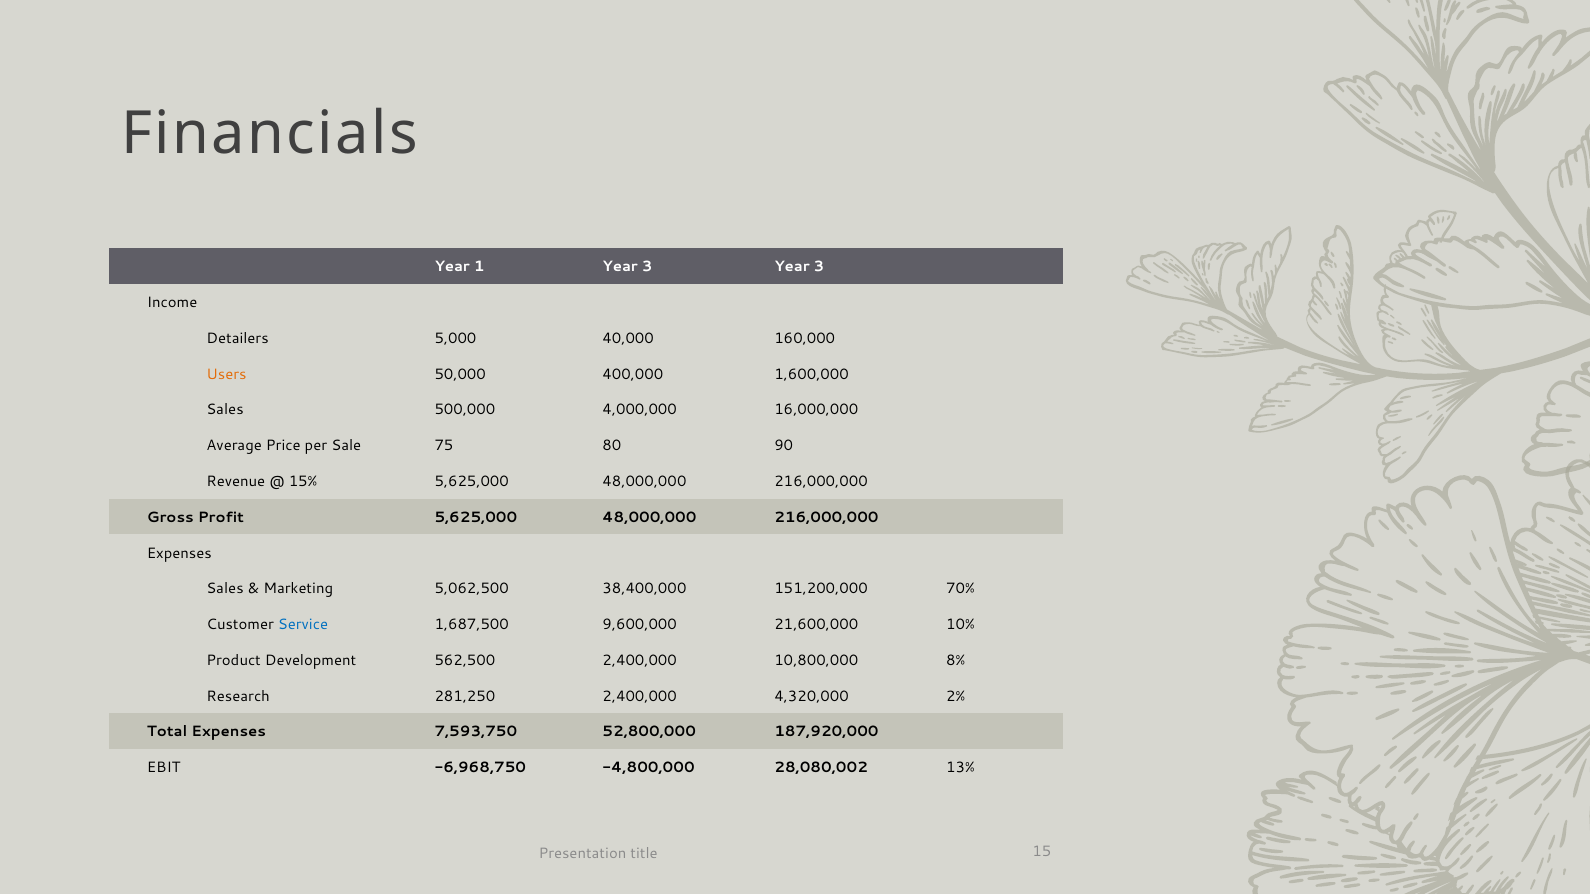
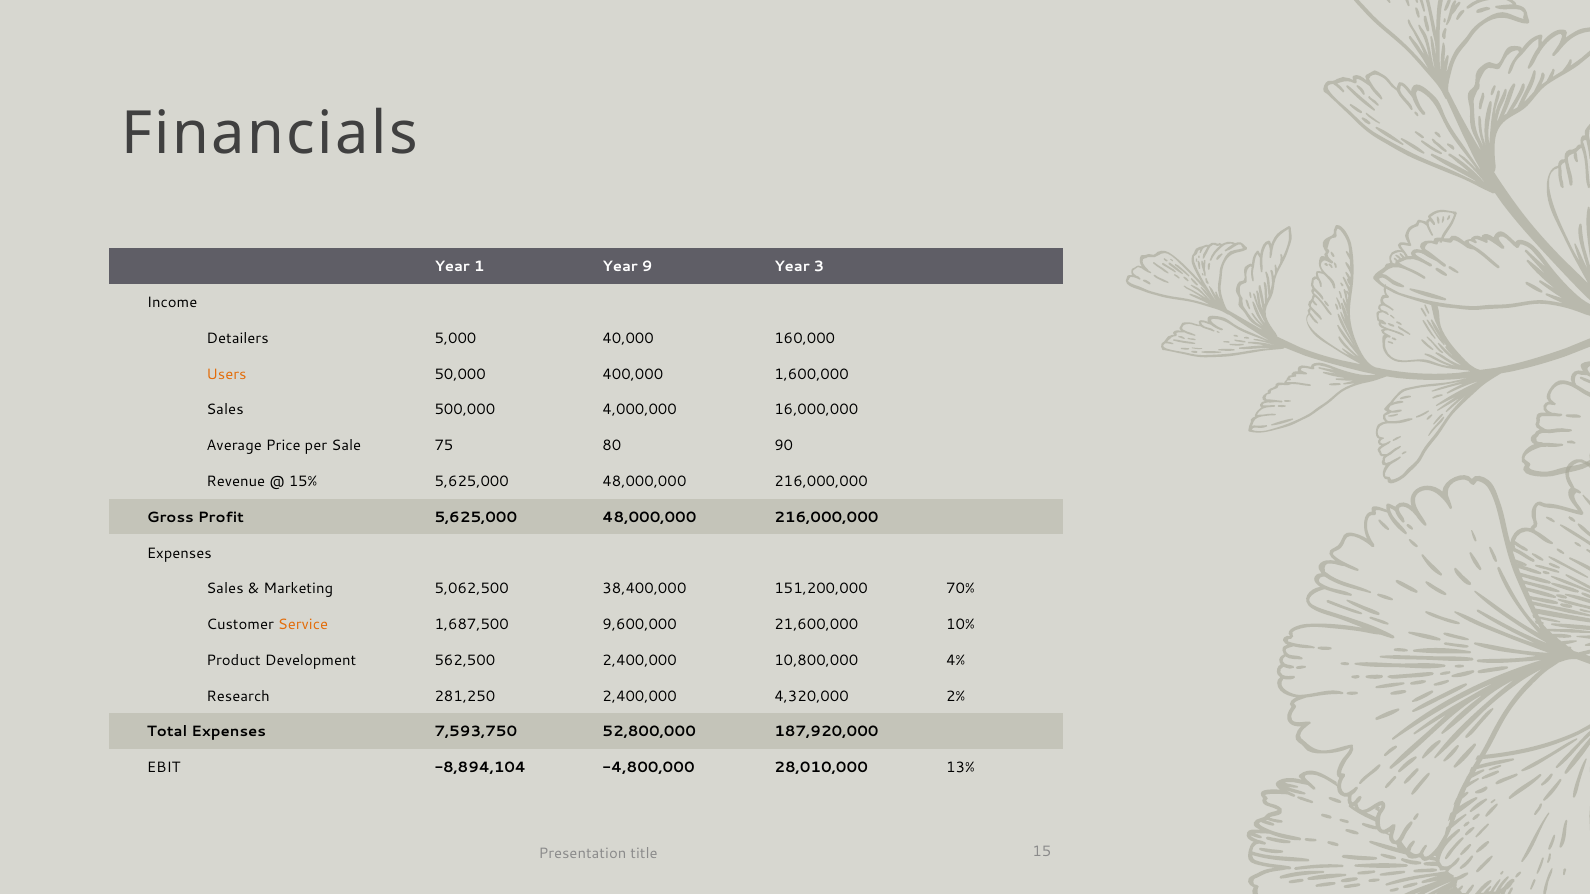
1 Year 3: 3 -> 9
Service colour: blue -> orange
8%: 8% -> 4%
-6,968,750: -6,968,750 -> -8,894,104
28,080,002: 28,080,002 -> 28,010,000
